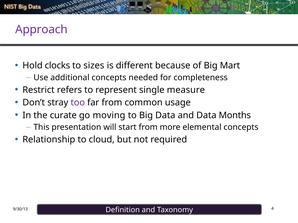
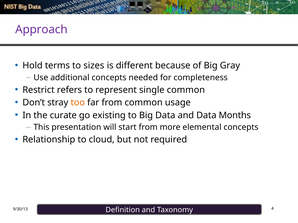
clocks: clocks -> terms
Mart: Mart -> Gray
single measure: measure -> common
too colour: purple -> orange
moving: moving -> existing
